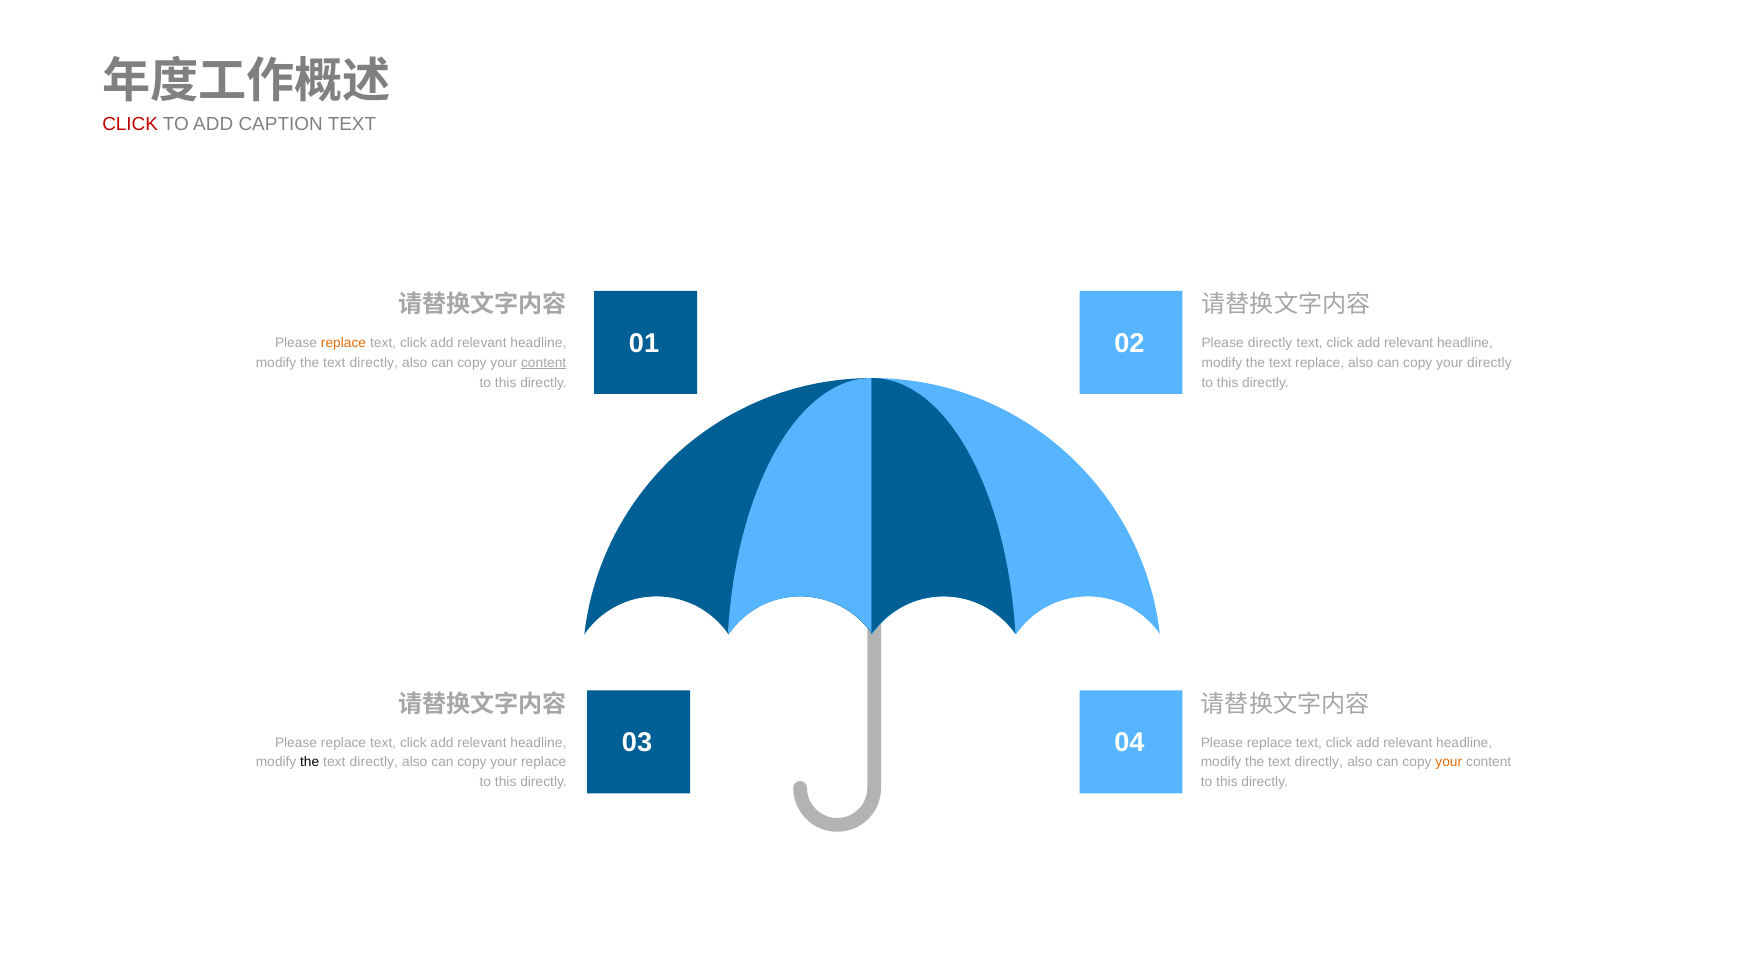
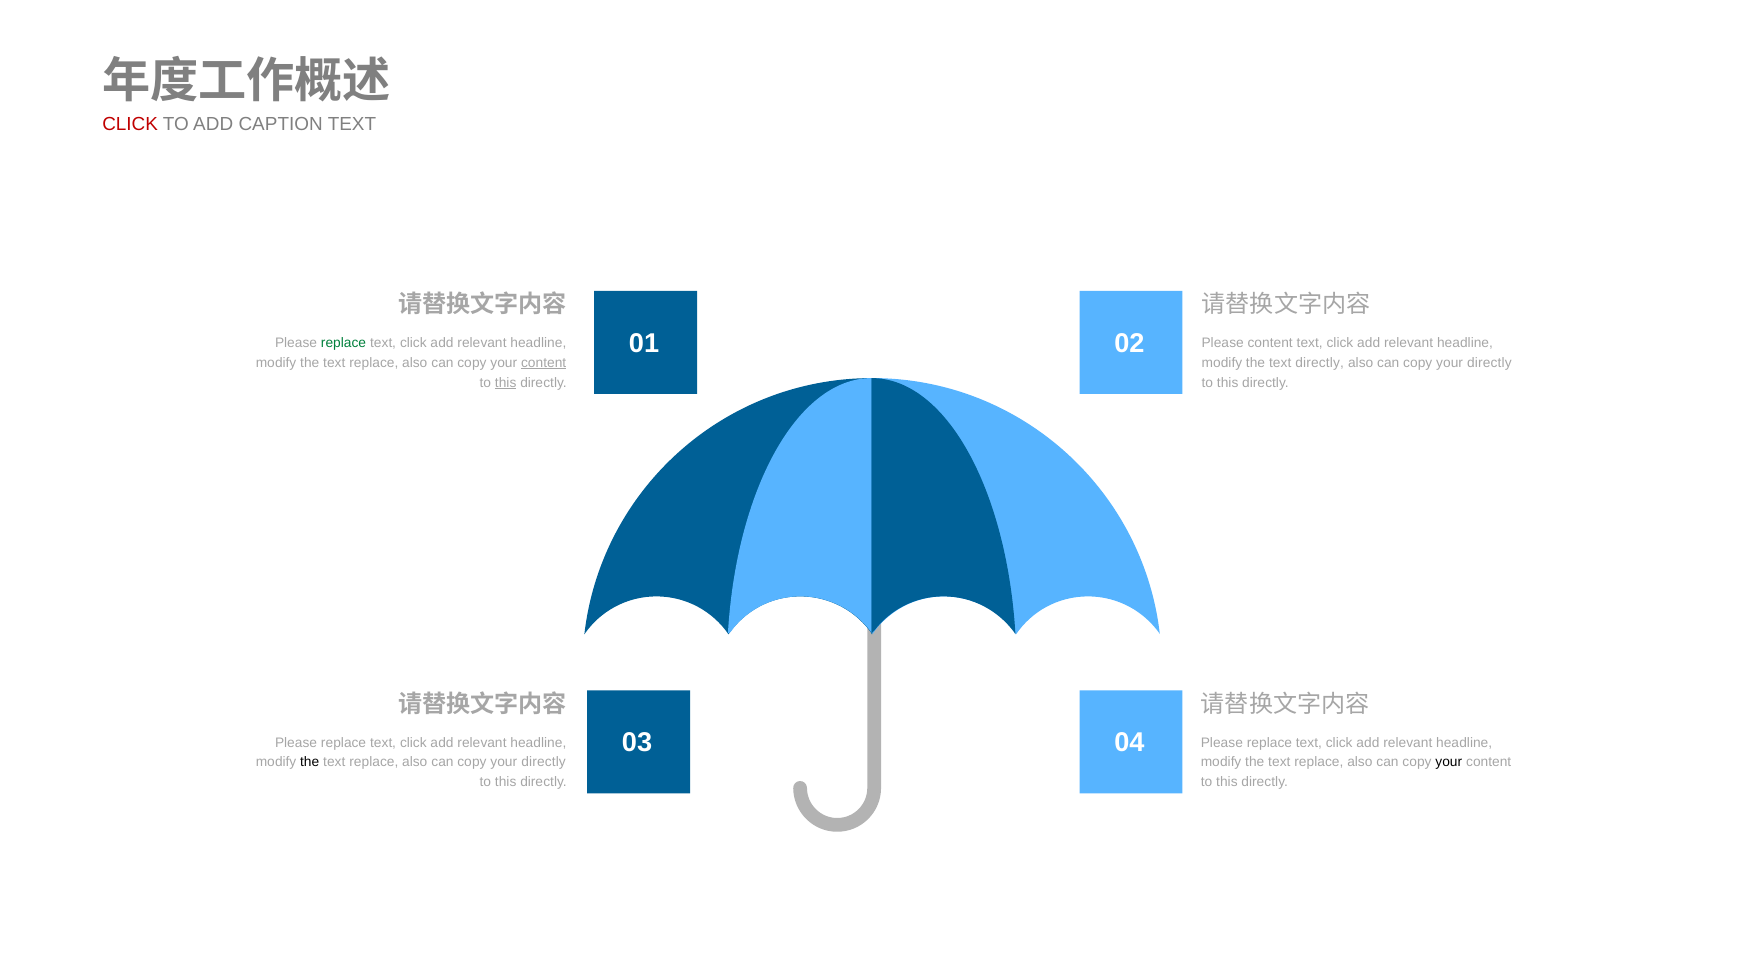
replace at (344, 343) colour: orange -> green
Please directly: directly -> content
directly at (374, 363): directly -> replace
text replace: replace -> directly
this at (506, 383) underline: none -> present
directly at (374, 763): directly -> replace
replace at (544, 763): replace -> directly
directly at (1319, 763): directly -> replace
your at (1449, 763) colour: orange -> black
